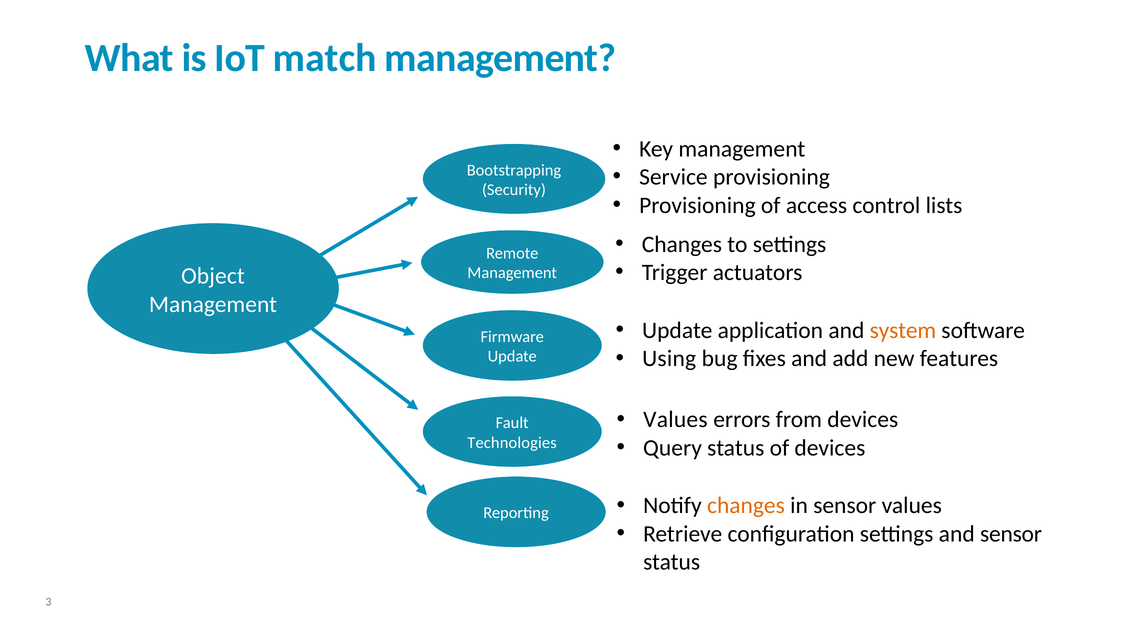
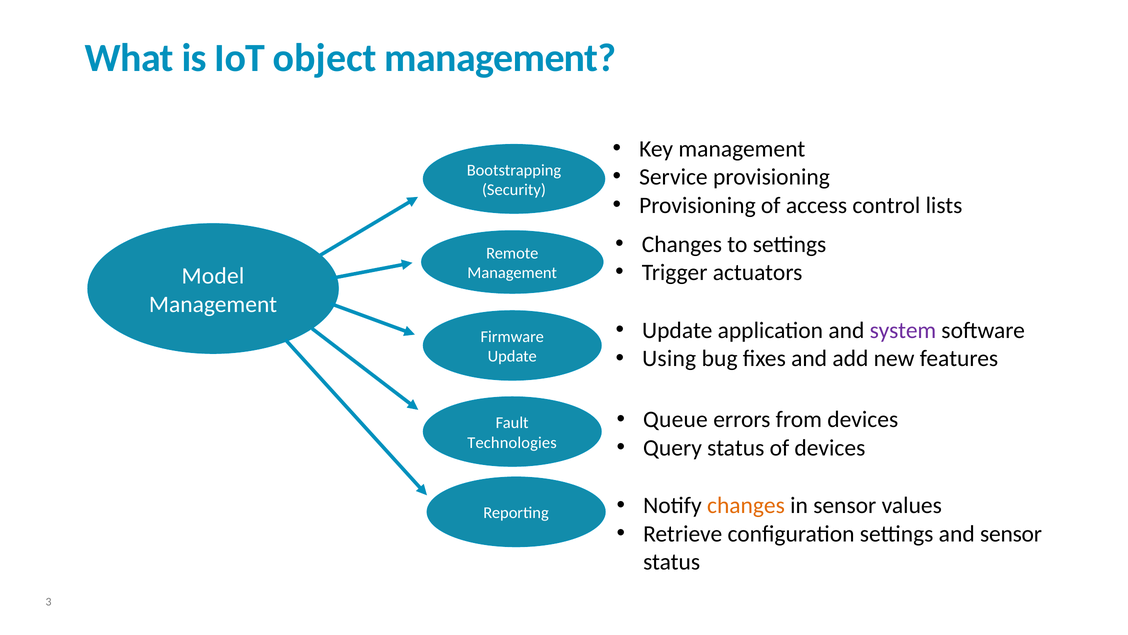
match: match -> object
Object: Object -> Model
system colour: orange -> purple
Values at (675, 419): Values -> Queue
